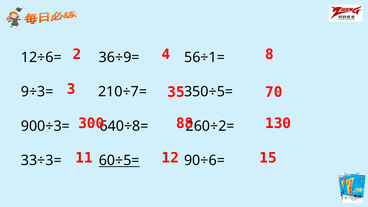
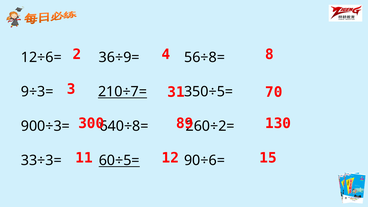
56÷1=: 56÷1= -> 56÷8=
35: 35 -> 31
210÷7= underline: none -> present
88: 88 -> 89
